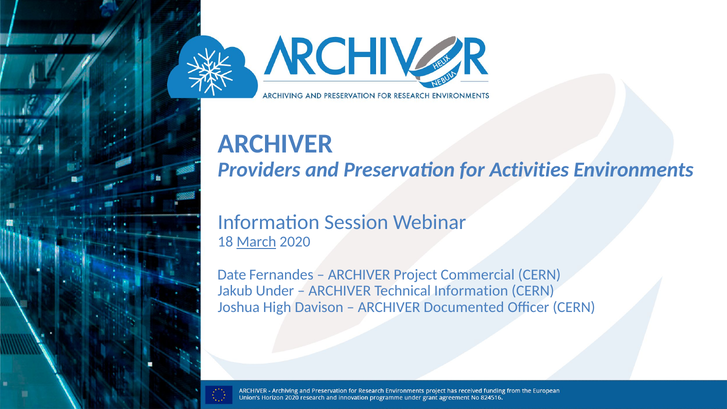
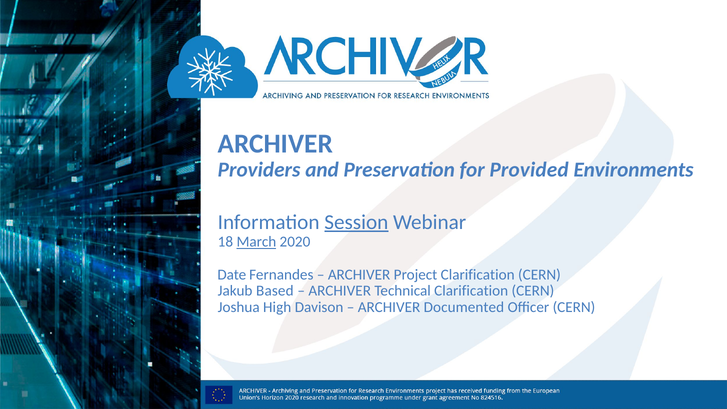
Activities: Activities -> Provided
Session underline: none -> present
Project Commercial: Commercial -> Clarification
Under: Under -> Based
Technical Information: Information -> Clarification
